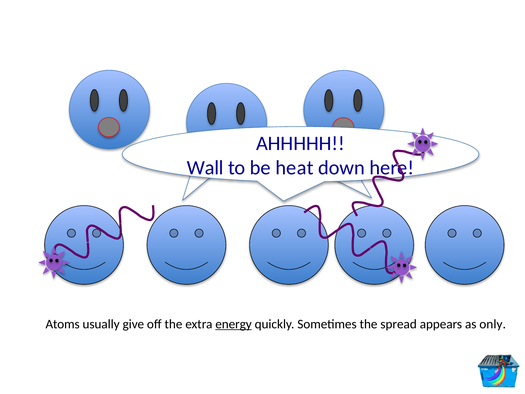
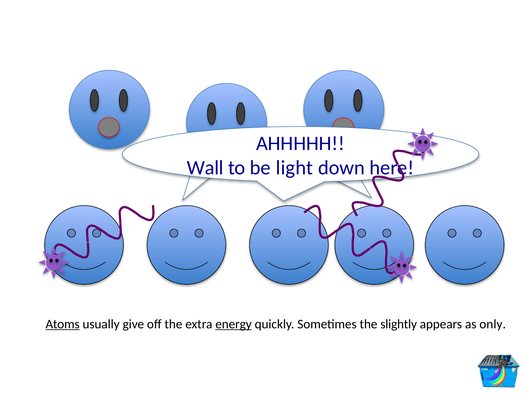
heat: heat -> light
Atoms underline: none -> present
spread: spread -> slightly
